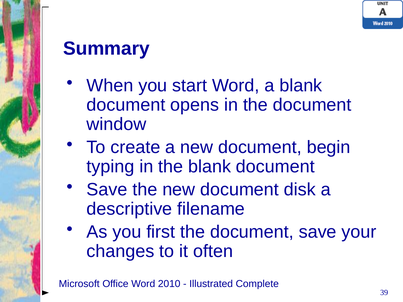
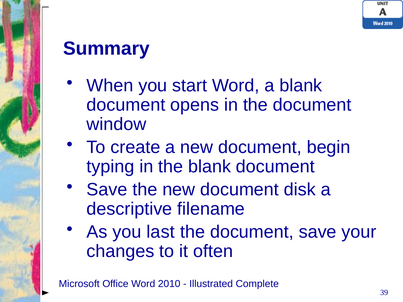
first: first -> last
